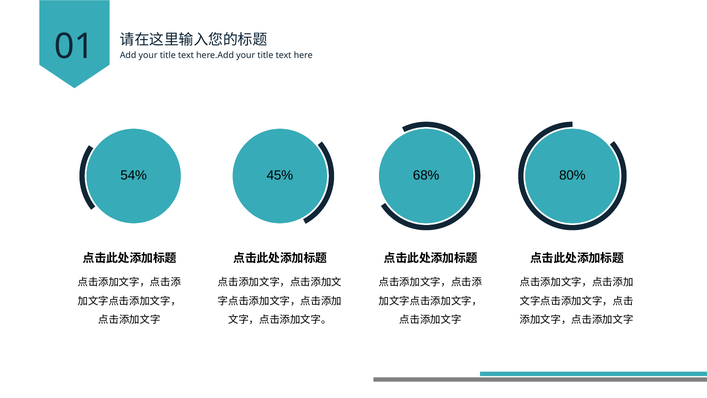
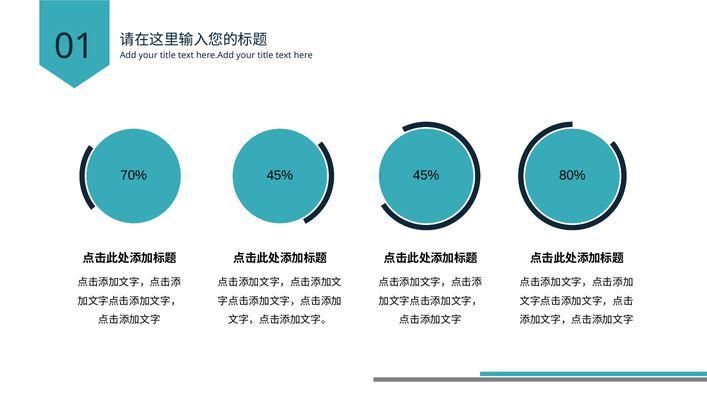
54%: 54% -> 70%
45% 68%: 68% -> 45%
